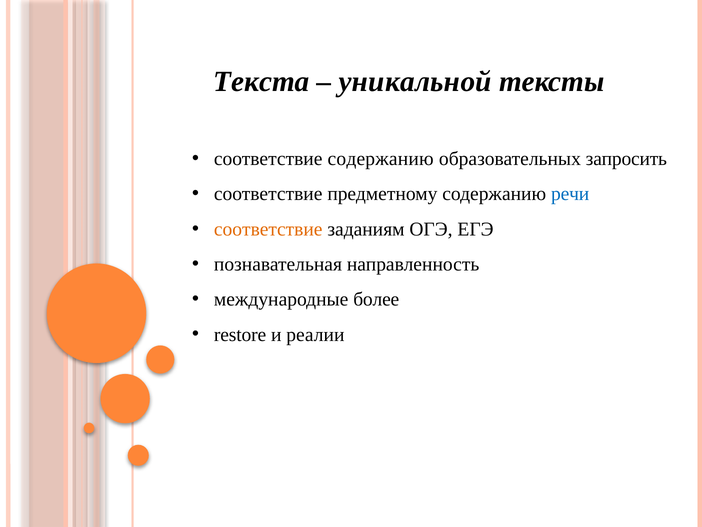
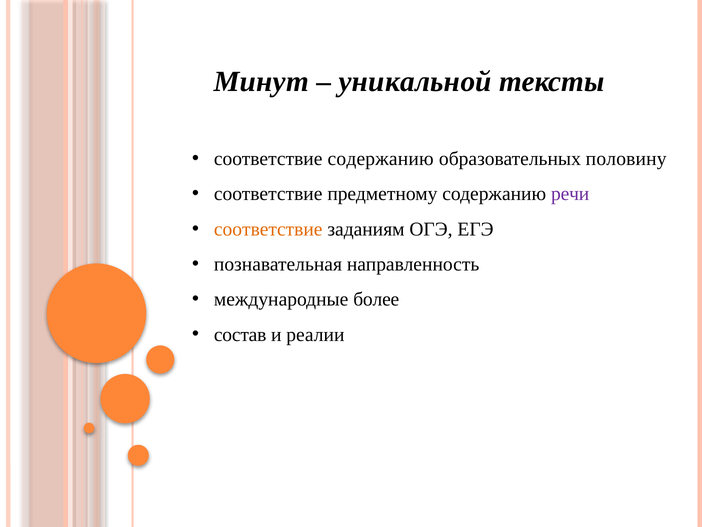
Текста: Текста -> Минут
запросить: запросить -> половину
речи colour: blue -> purple
restore: restore -> состав
